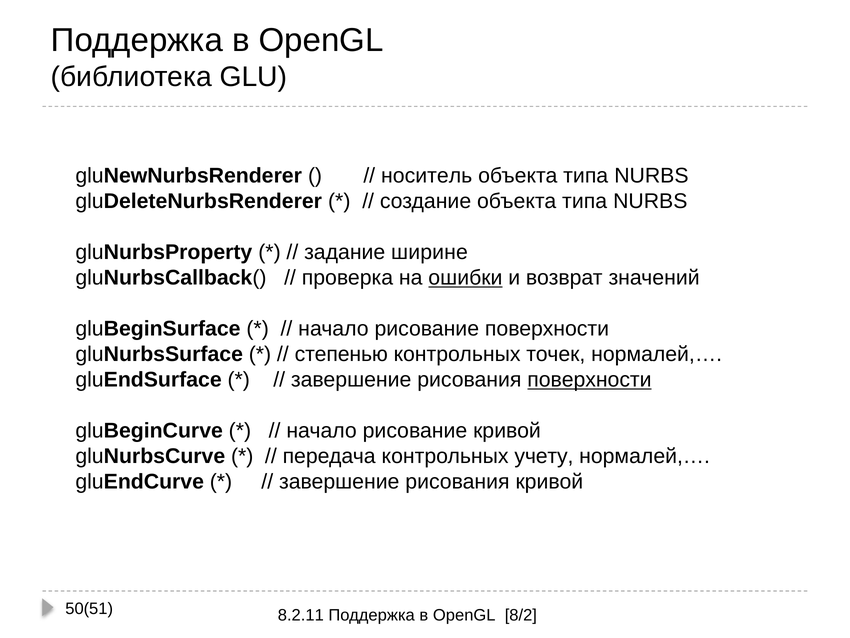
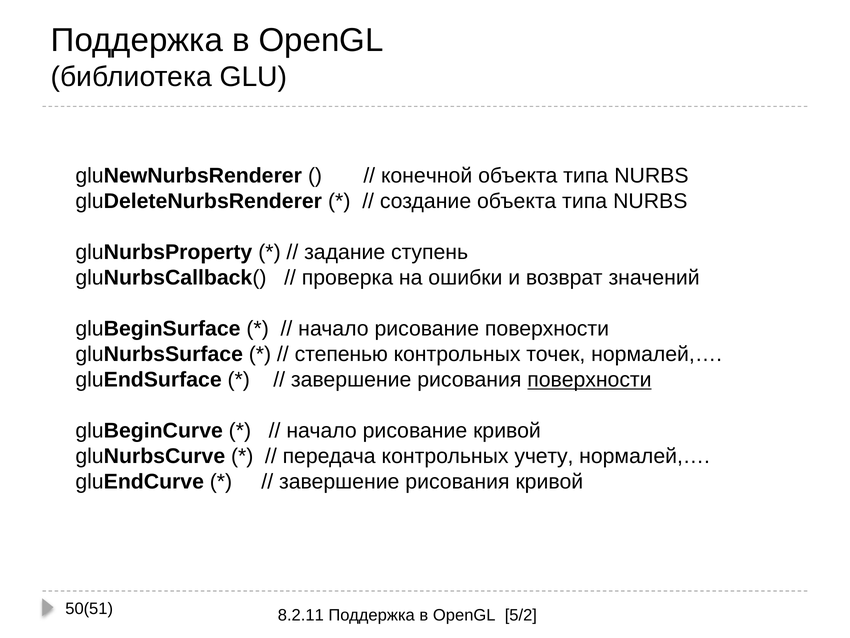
носитель: носитель -> конечной
ширине: ширине -> ступень
ошибки underline: present -> none
8/2: 8/2 -> 5/2
